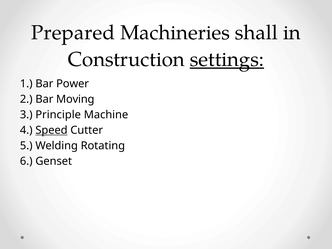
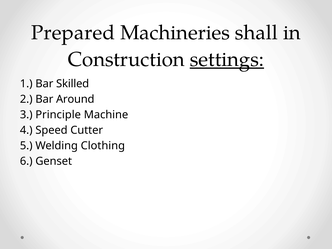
Power: Power -> Skilled
Moving: Moving -> Around
Speed underline: present -> none
Rotating: Rotating -> Clothing
